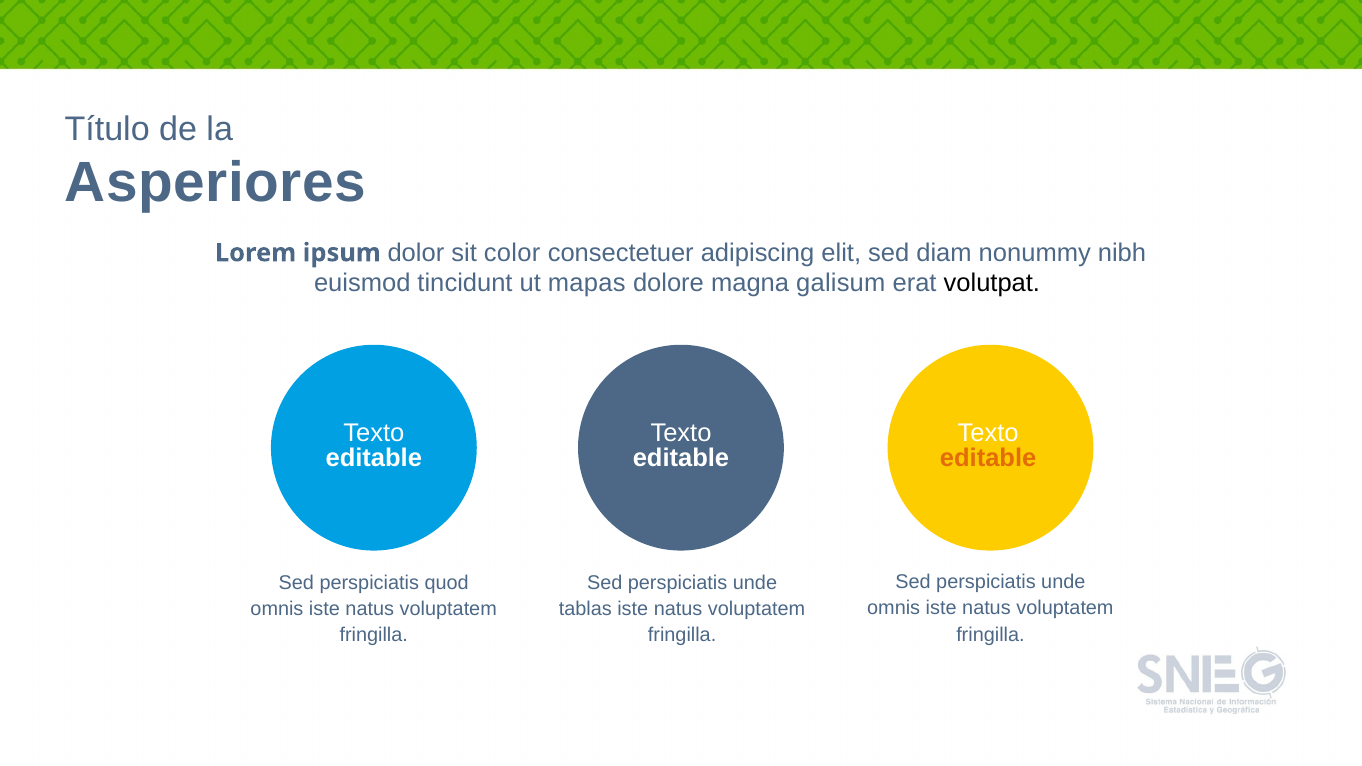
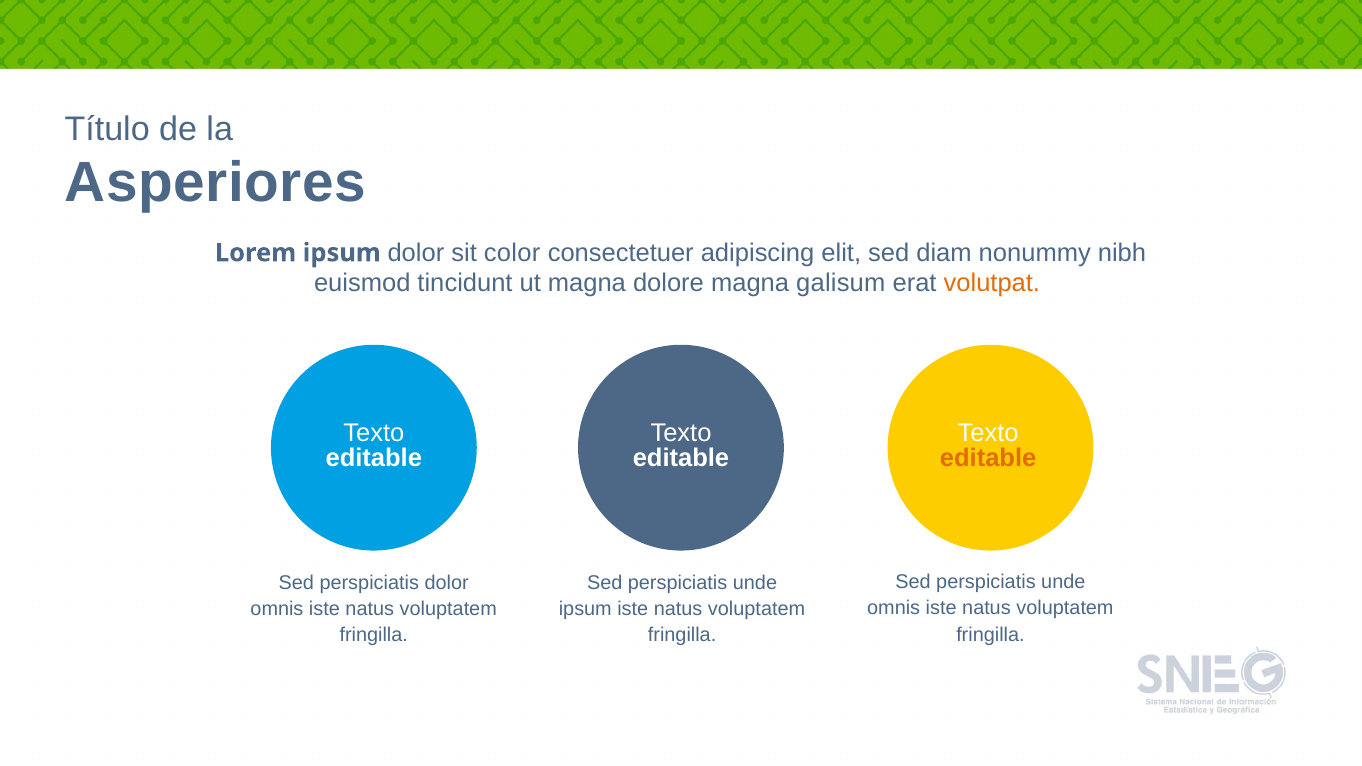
ut mapas: mapas -> magna
volutpat colour: black -> orange
perspiciatis quod: quod -> dolor
tablas at (585, 609): tablas -> ipsum
